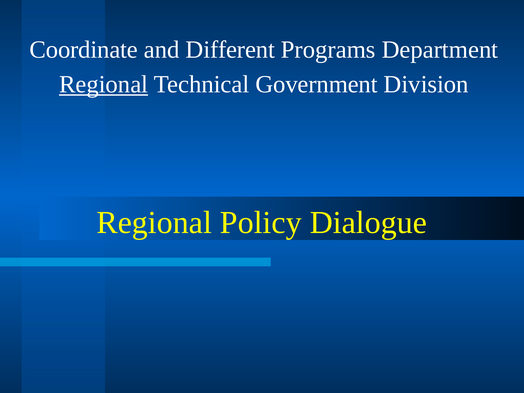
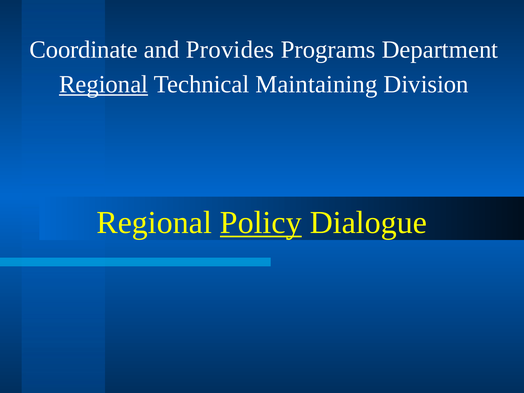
Different: Different -> Provides
Government: Government -> Maintaining
Policy underline: none -> present
